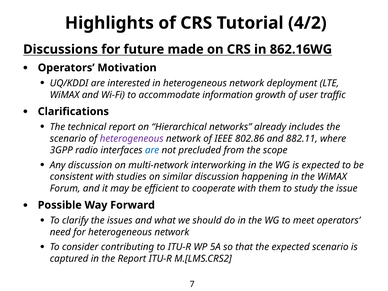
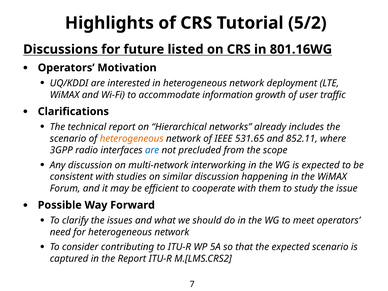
4/2: 4/2 -> 5/2
made: made -> listed
862.16WG: 862.16WG -> 801.16WG
heterogeneous at (132, 139) colour: purple -> orange
802.86: 802.86 -> 531.65
882.11: 882.11 -> 852.11
